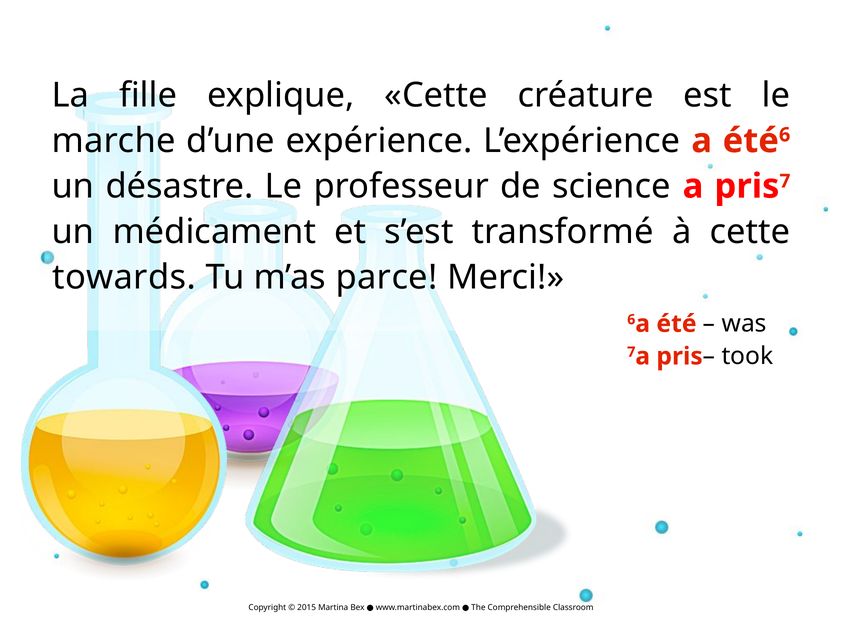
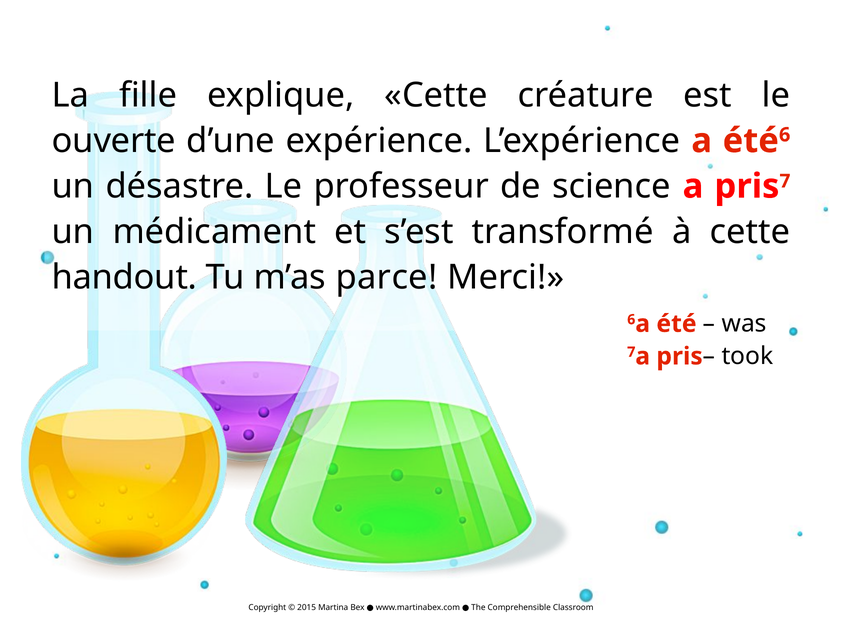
marche: marche -> ouverte
towards: towards -> handout
